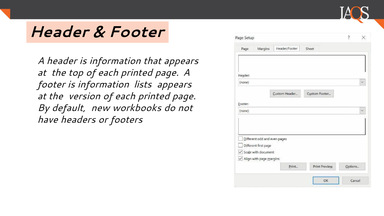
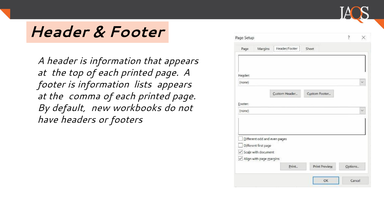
version: version -> comma
